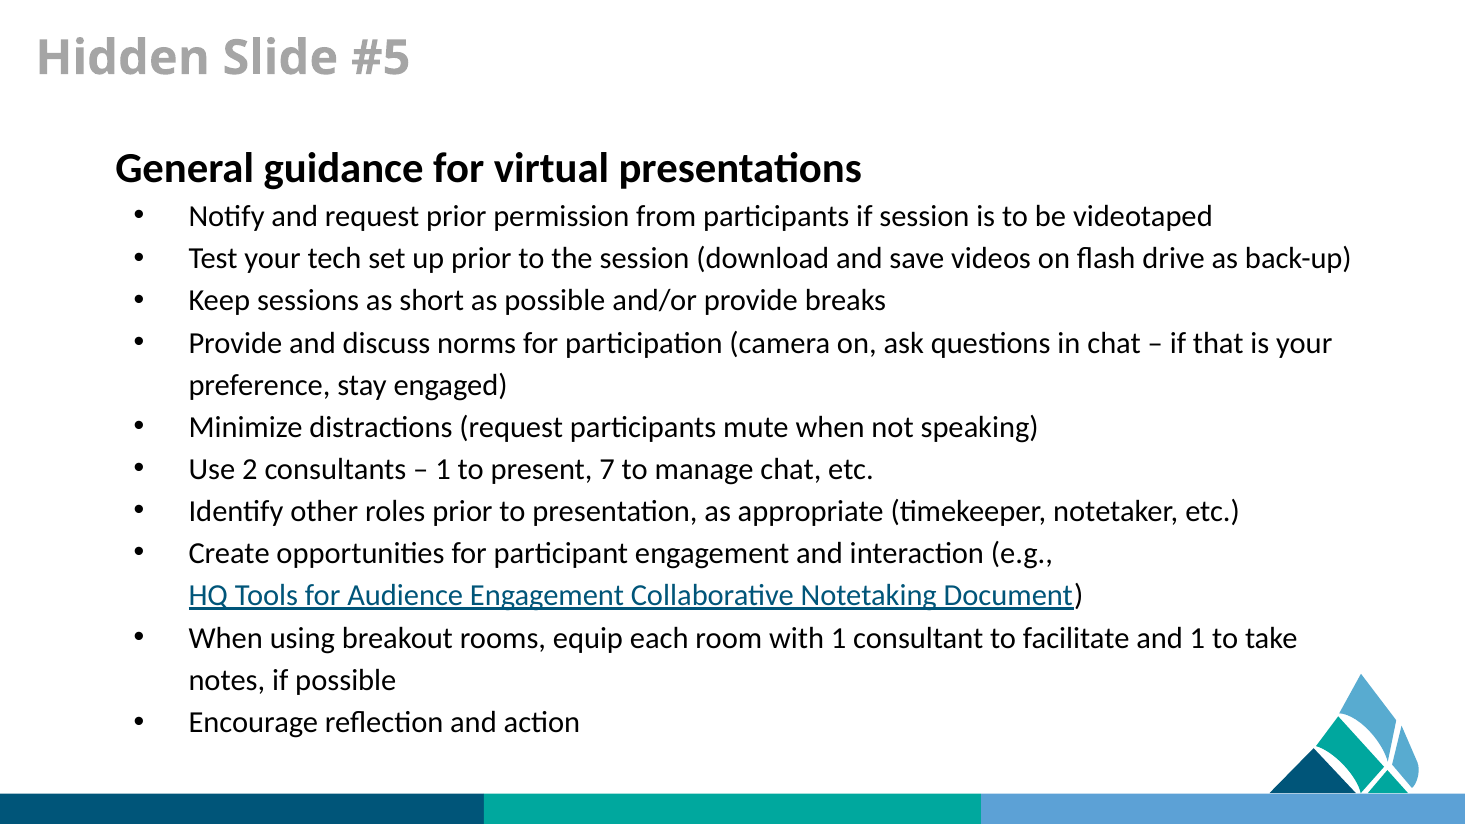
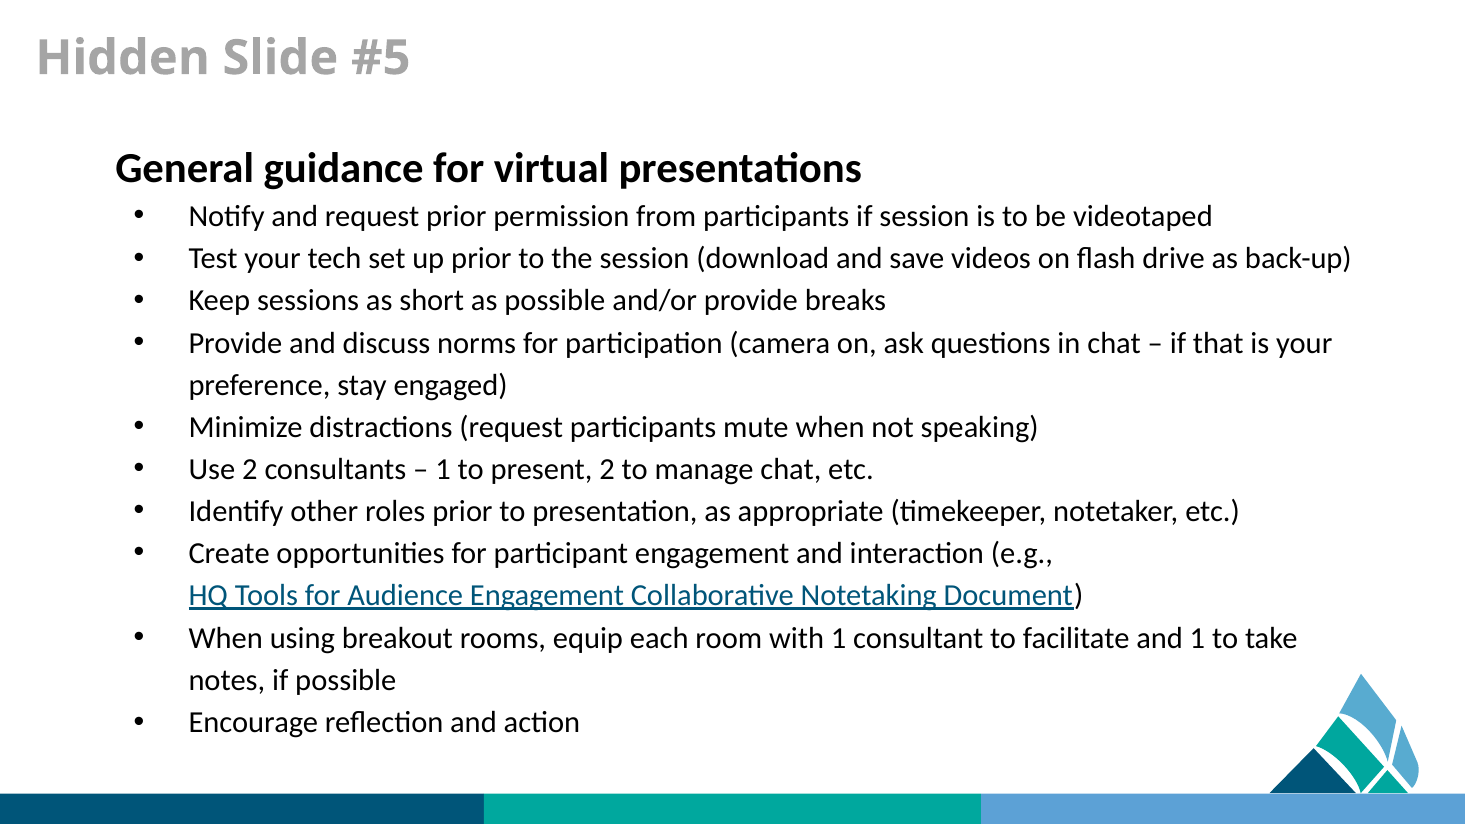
present 7: 7 -> 2
